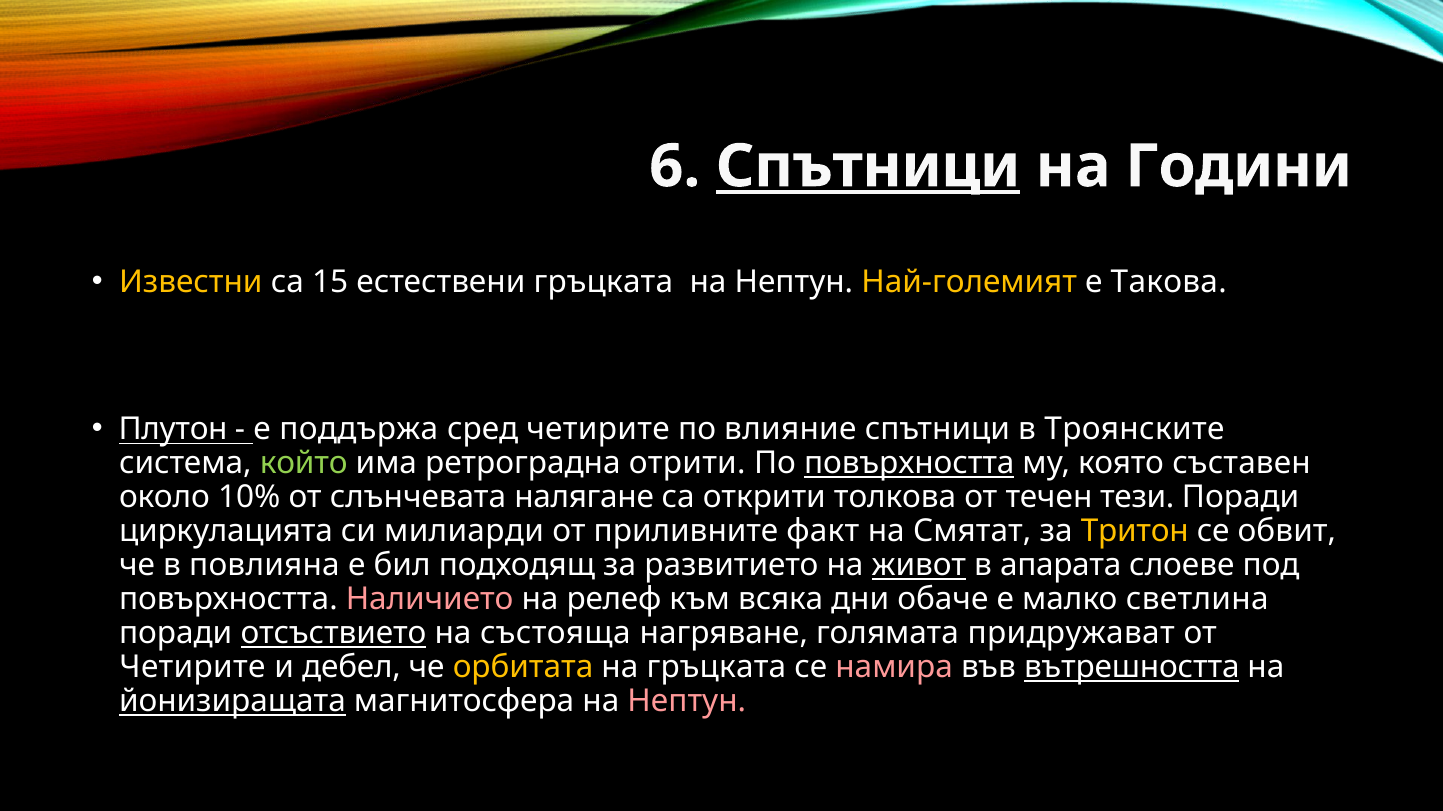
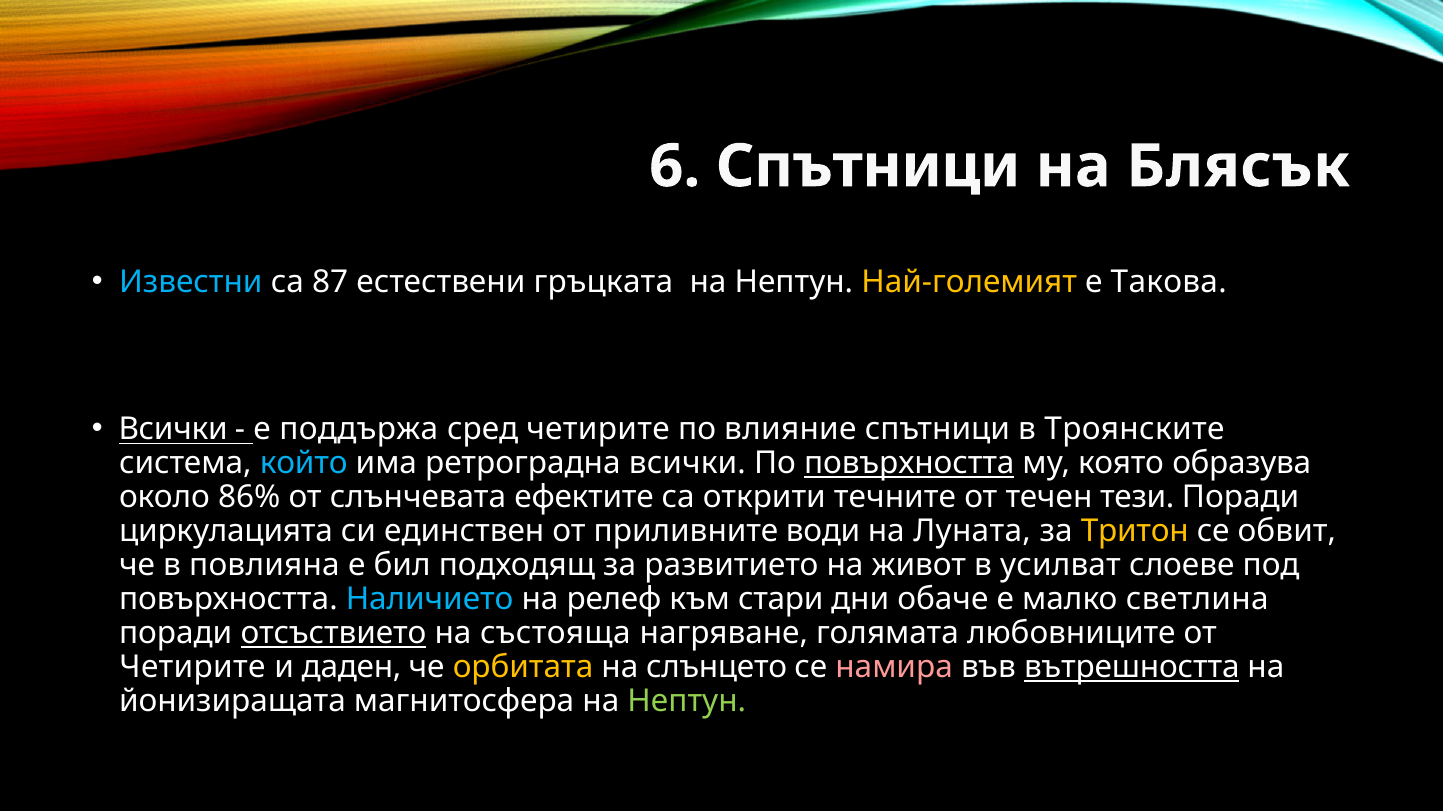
Спътници at (868, 167) underline: present -> none
Години: Години -> Блясък
Известни colour: yellow -> light blue
15: 15 -> 87
Плутон at (173, 429): Плутон -> Всички
който colour: light green -> light blue
ретроградна отрити: отрити -> всички
съставен: съставен -> образува
10%: 10% -> 86%
налягане: налягане -> ефектите
толкова: толкова -> течните
милиарди: милиарди -> единствен
факт: факт -> води
Смятат: Смятат -> Луната
живот underline: present -> none
апарата: апарата -> усилват
Наличието colour: pink -> light blue
всяка: всяка -> стари
придружават: придружават -> любовниците
дебел: дебел -> даден
на гръцката: гръцката -> слънцето
йонизиращата underline: present -> none
Нептун at (687, 702) colour: pink -> light green
